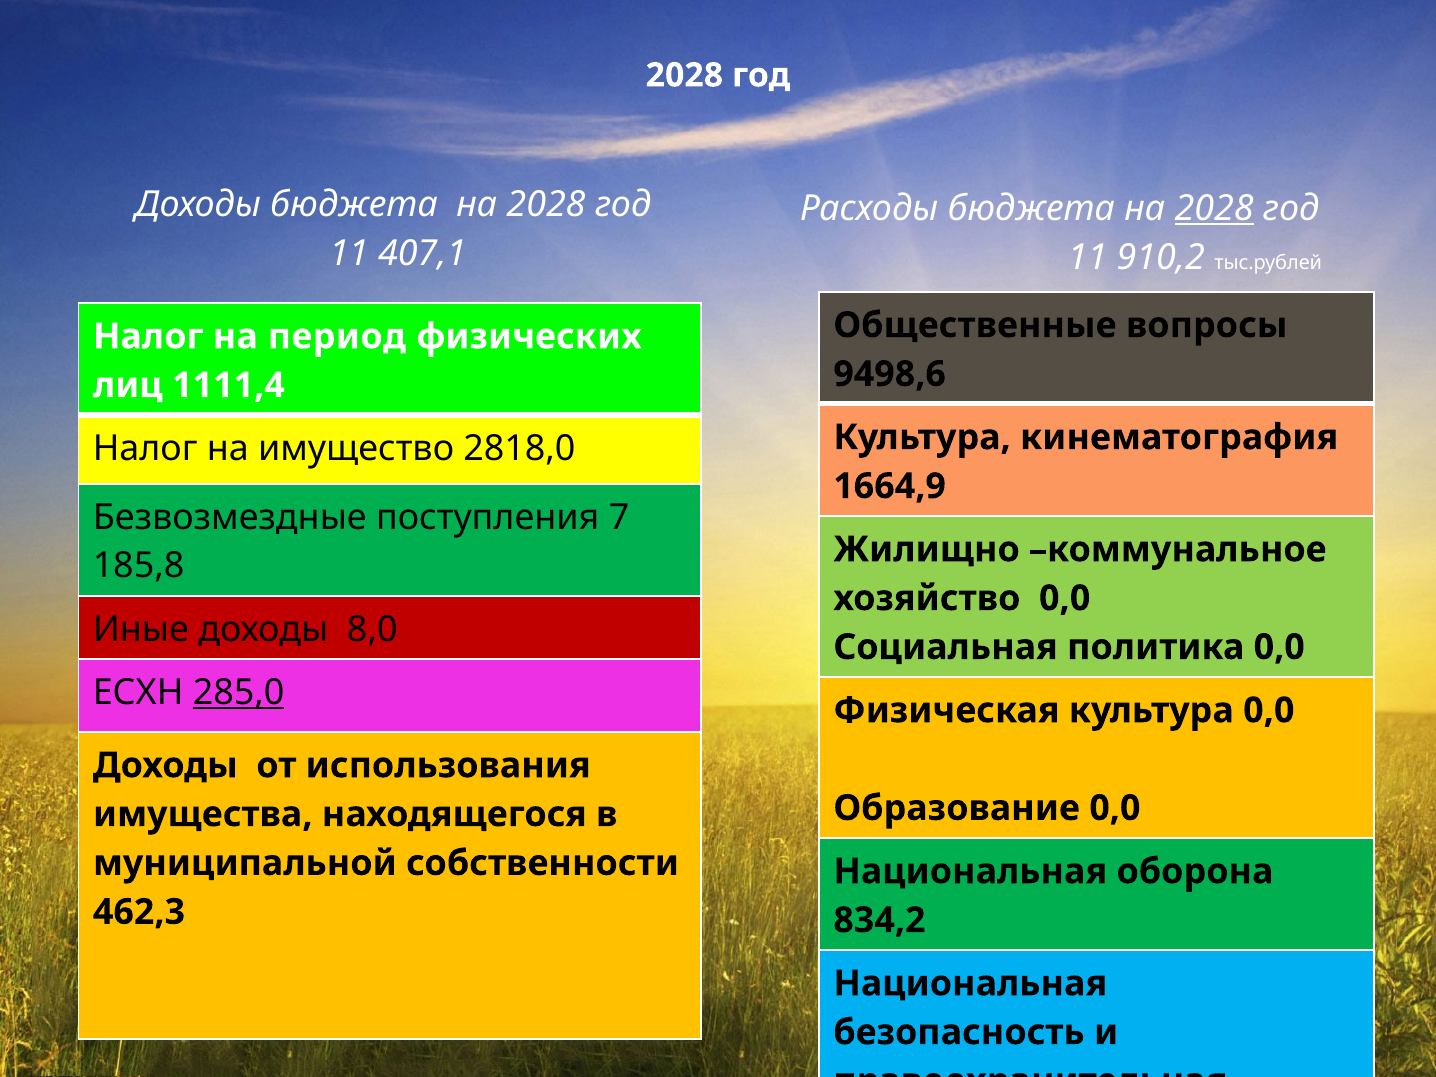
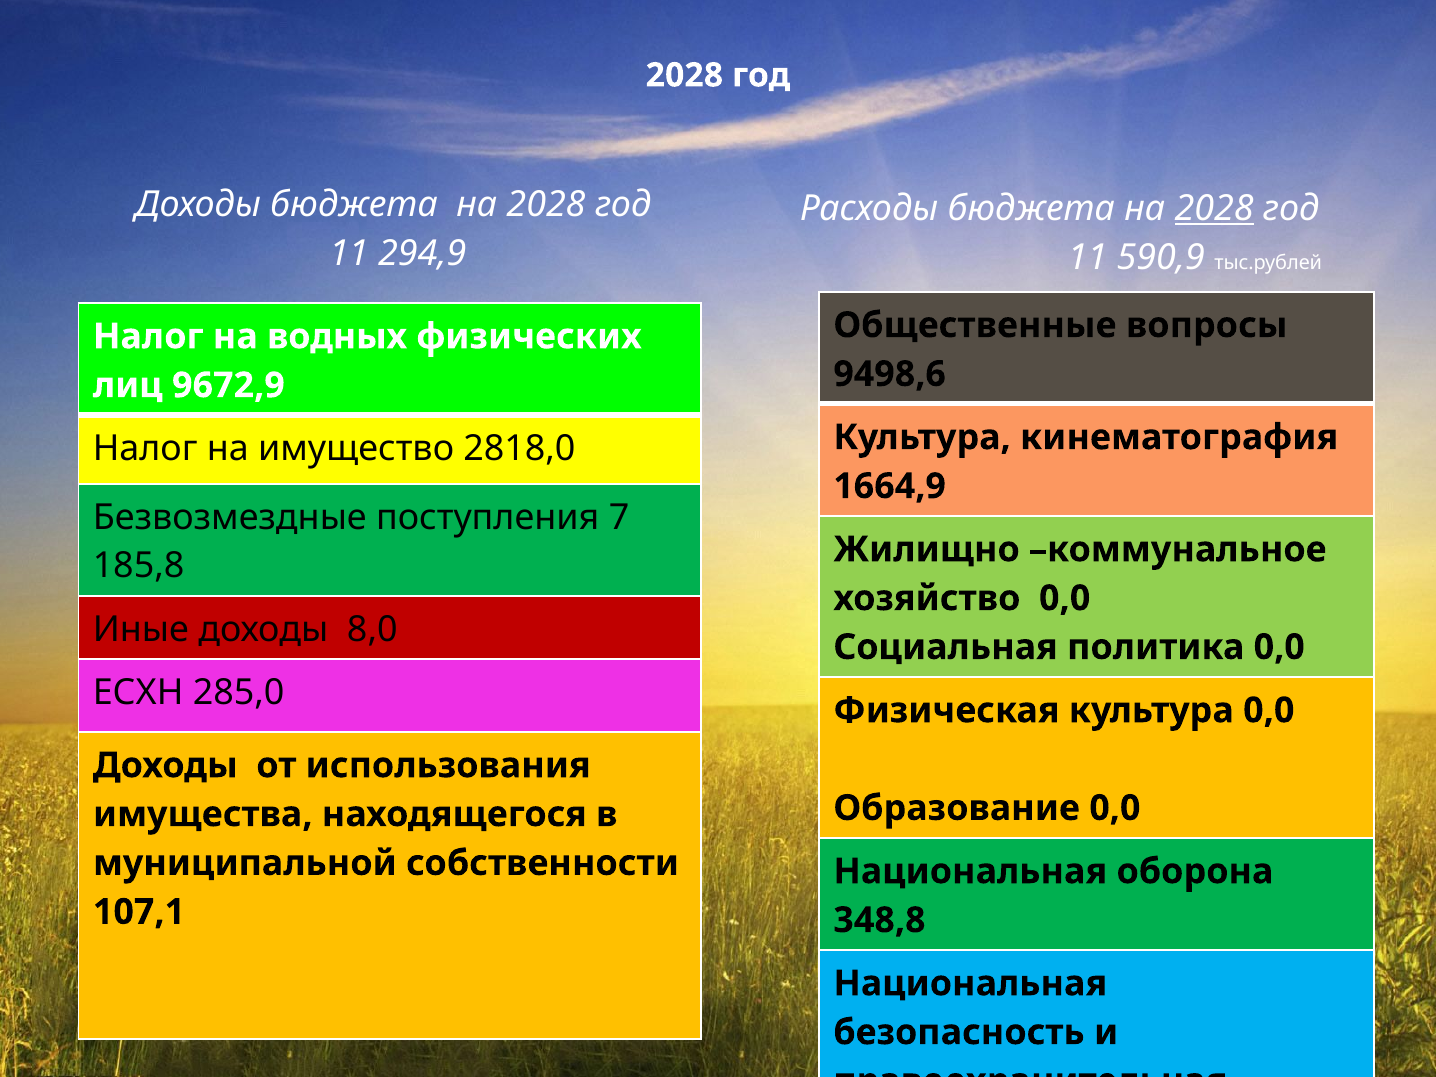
407,1: 407,1 -> 294,9
910,2: 910,2 -> 590,9
период: период -> водных
1111,4: 1111,4 -> 9672,9
285,0 underline: present -> none
462,3: 462,3 -> 107,1
834,2: 834,2 -> 348,8
